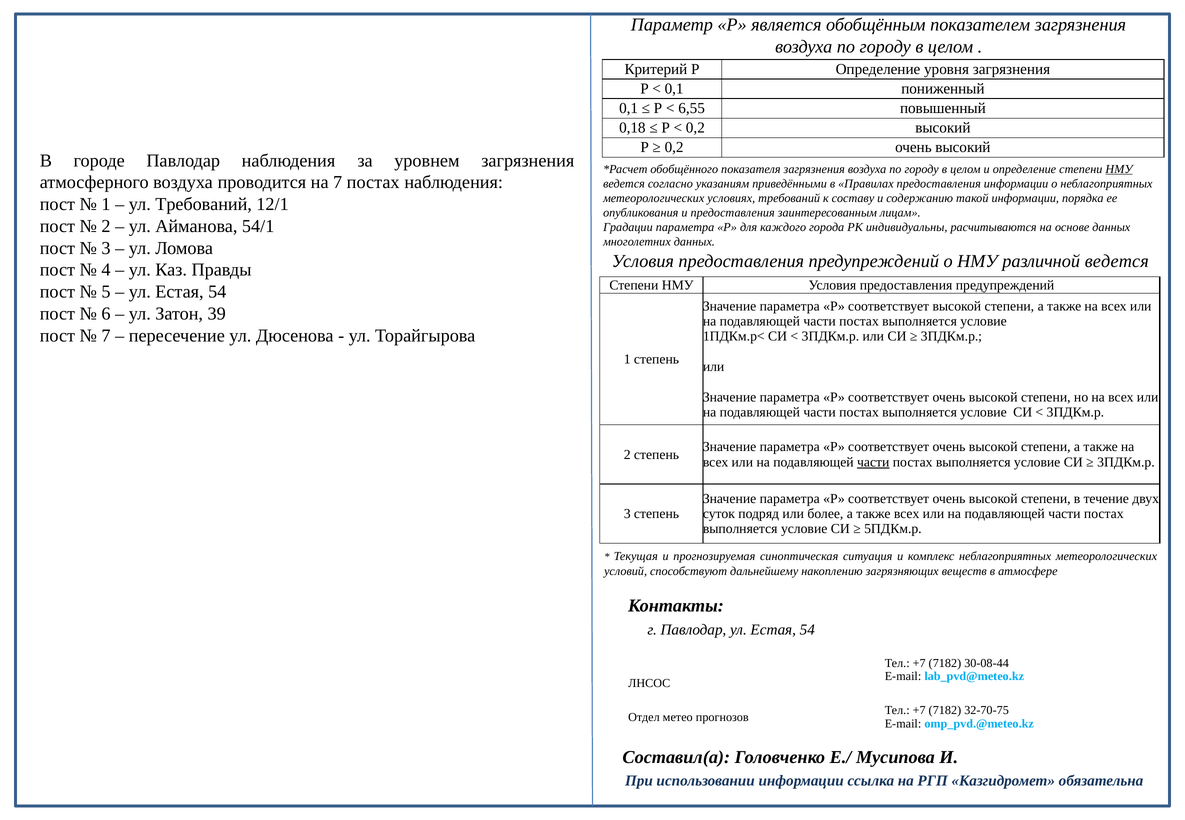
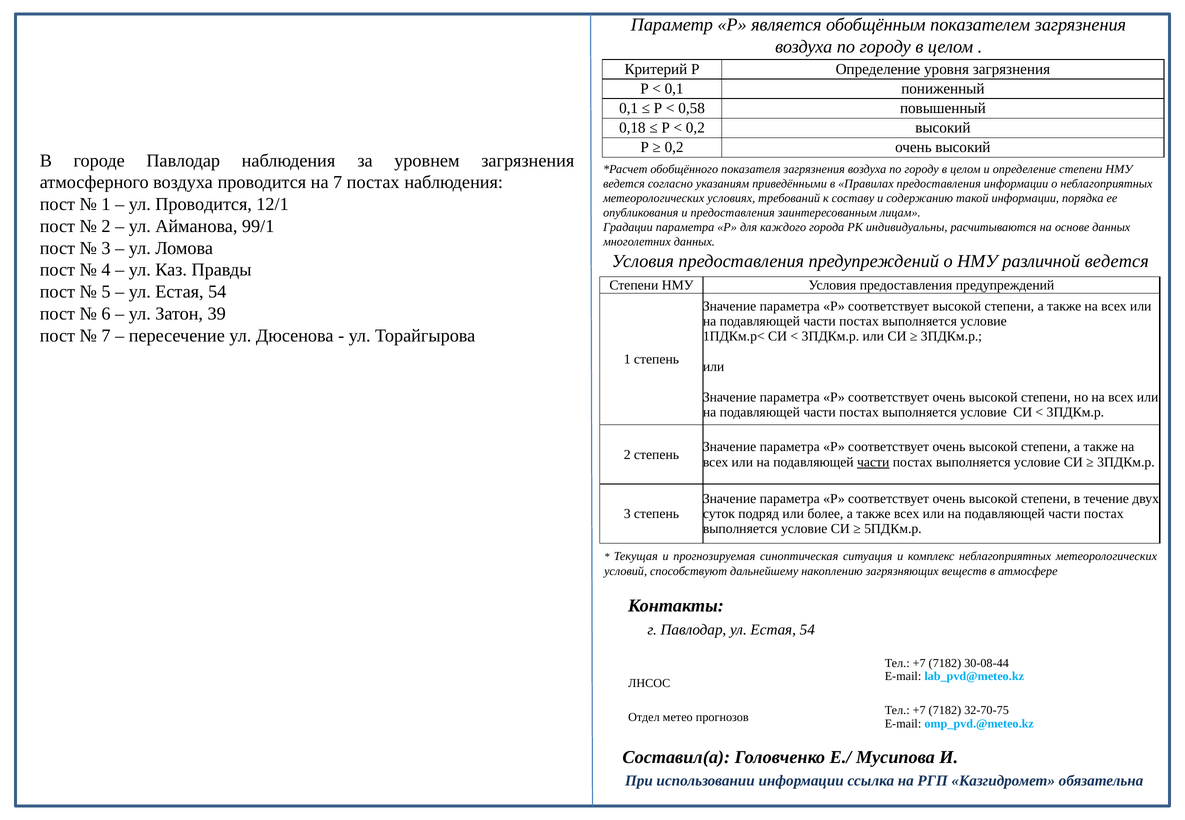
6,55: 6,55 -> 0,58
НМУ at (1119, 169) underline: present -> none
ул Требований: Требований -> Проводится
54/1: 54/1 -> 99/1
